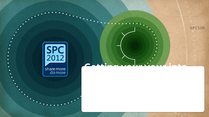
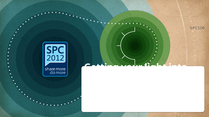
your your: your -> light
